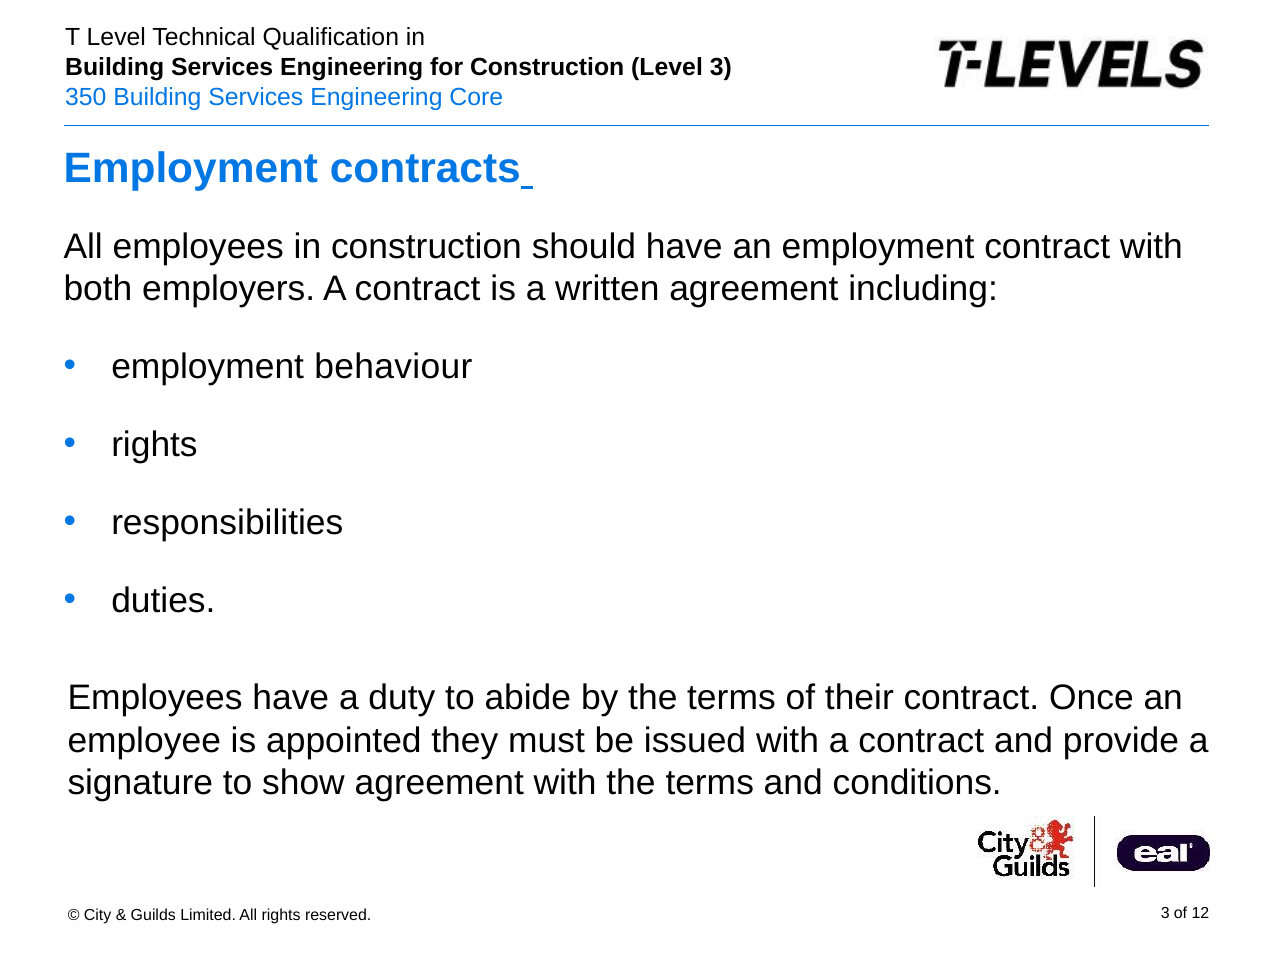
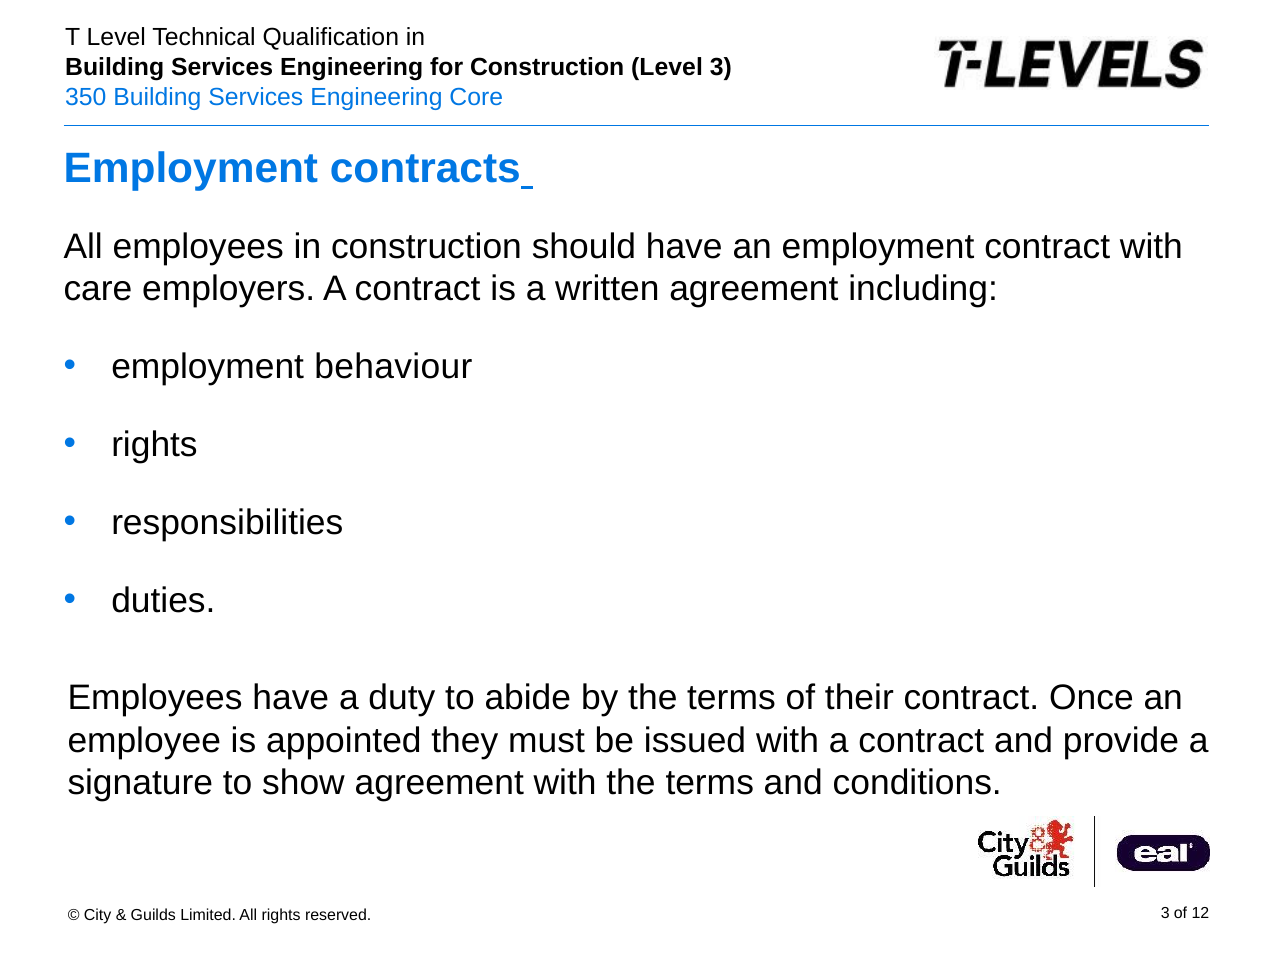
both: both -> care
